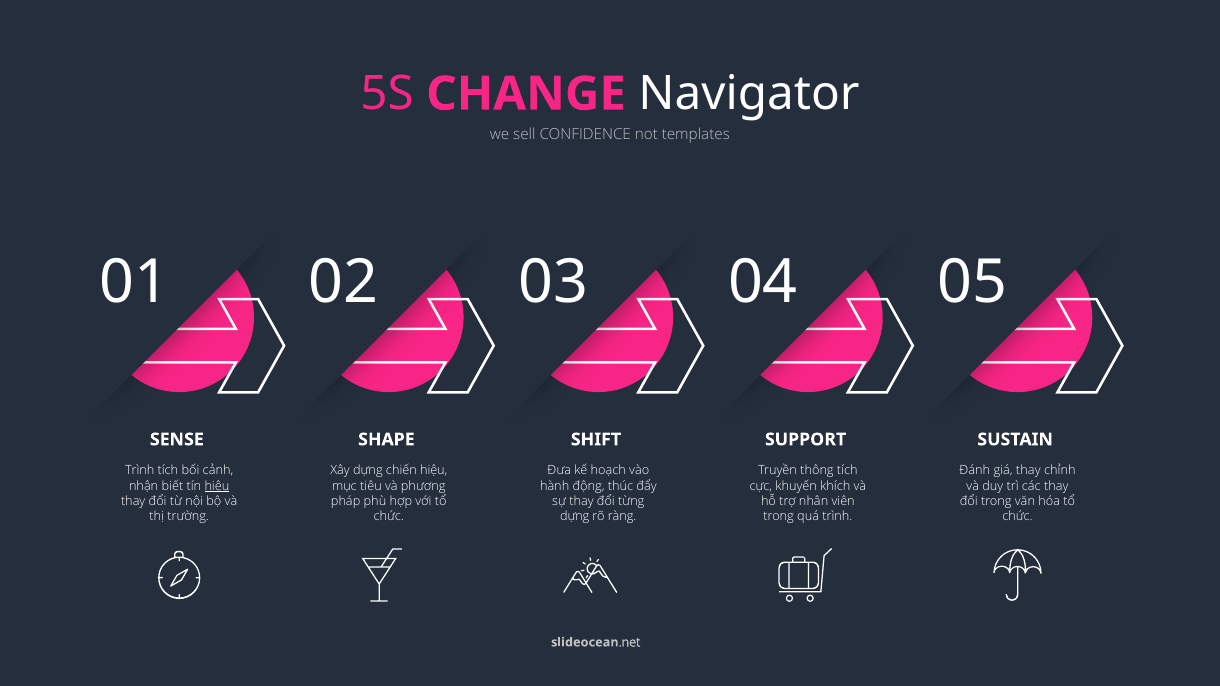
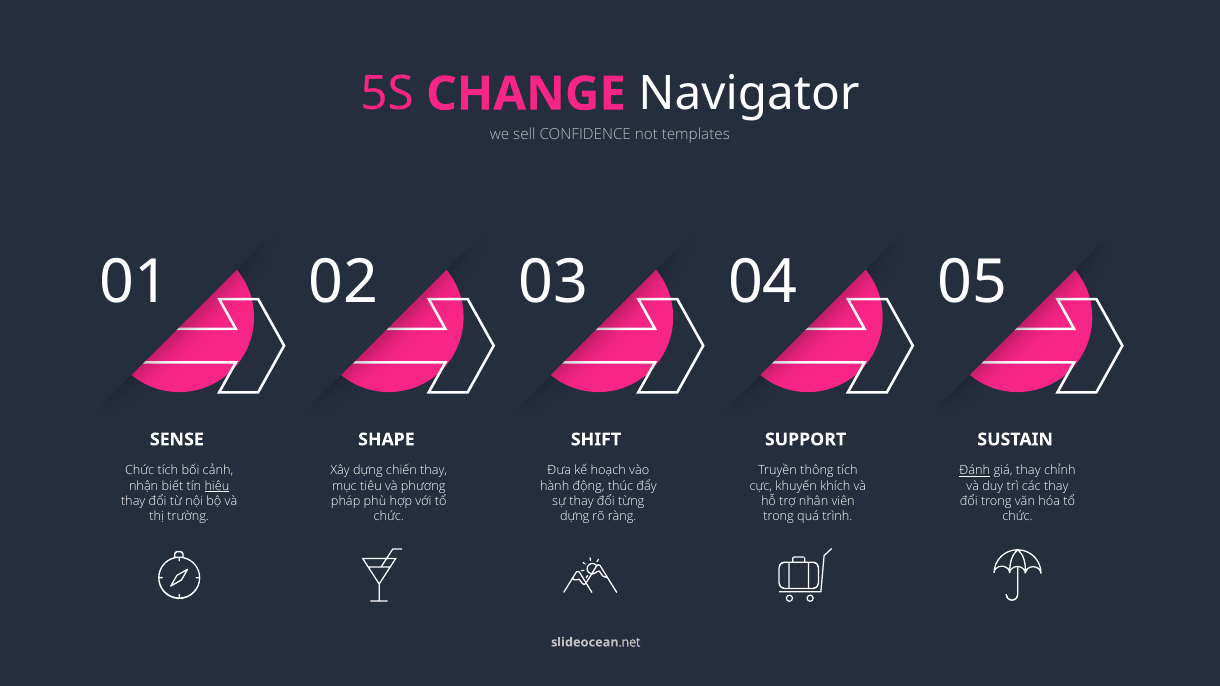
Trình at (140, 471): Trình -> Chức
chiến hiệu: hiệu -> thay
Đánh underline: none -> present
